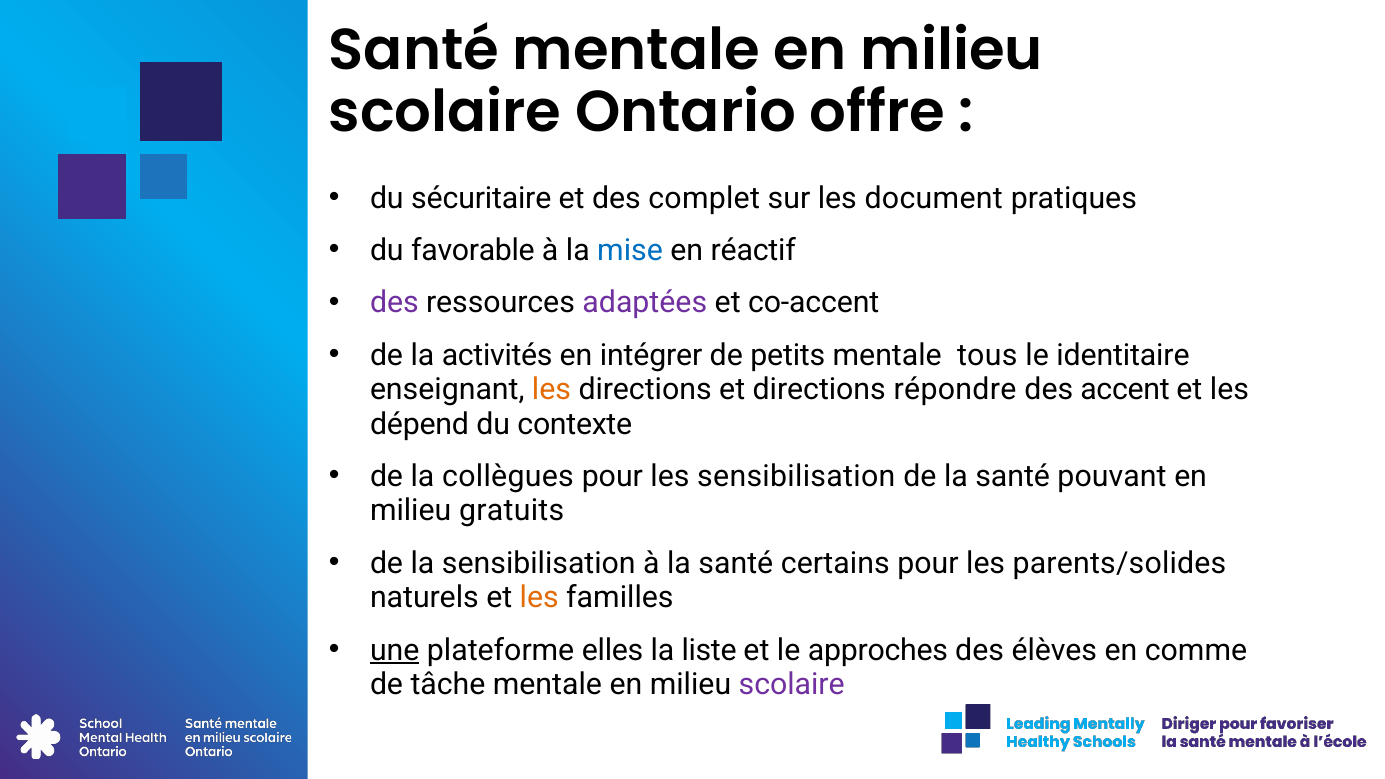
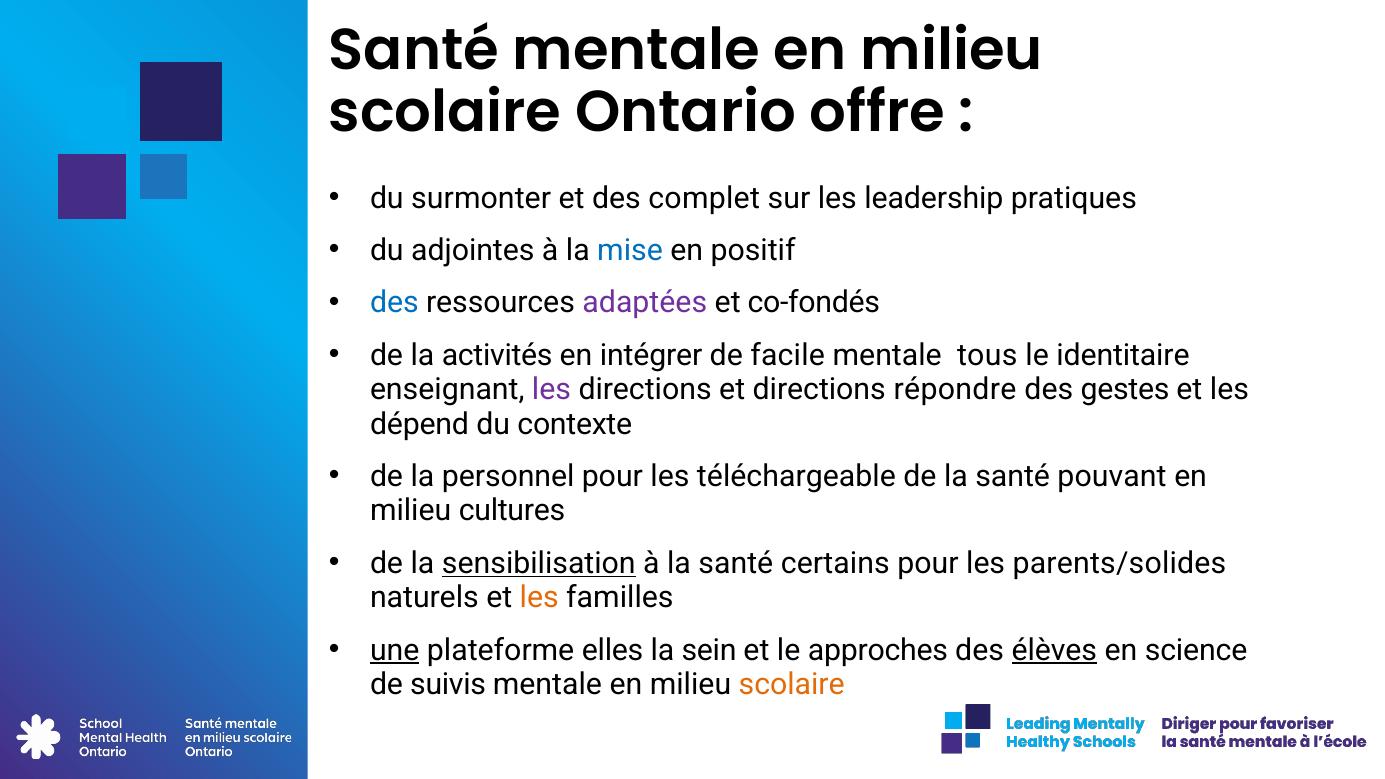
sécuritaire: sécuritaire -> surmonter
document: document -> leadership
favorable: favorable -> adjointes
réactif: réactif -> positif
des at (394, 303) colour: purple -> blue
co-accent: co-accent -> co-fondés
petits: petits -> facile
les at (551, 390) colour: orange -> purple
accent: accent -> gestes
collègues: collègues -> personnel
les sensibilisation: sensibilisation -> téléchargeable
gratuits: gratuits -> cultures
sensibilisation at (539, 563) underline: none -> present
liste: liste -> sein
élèves underline: none -> present
comme: comme -> science
tâche: tâche -> suivis
scolaire at (792, 685) colour: purple -> orange
